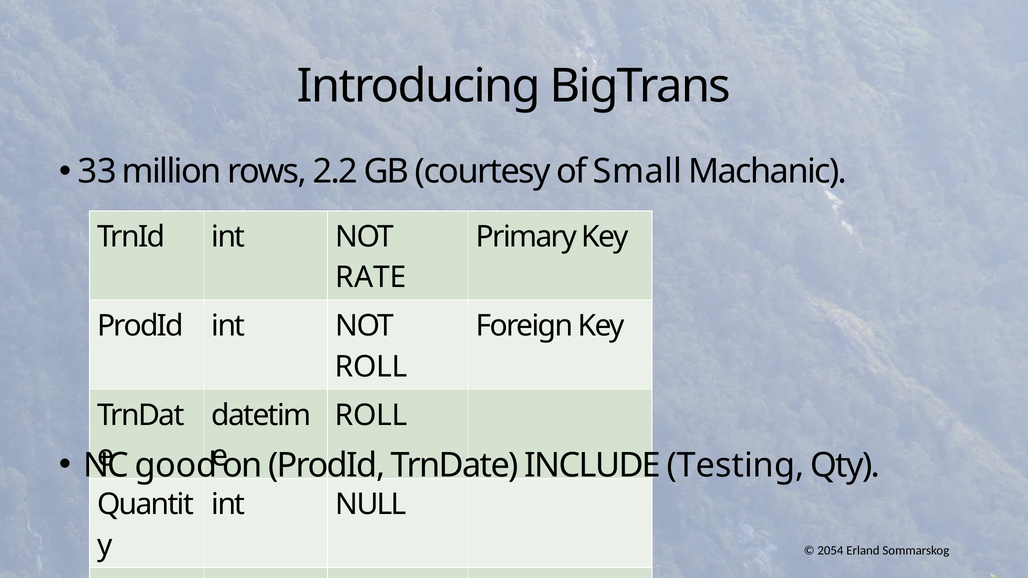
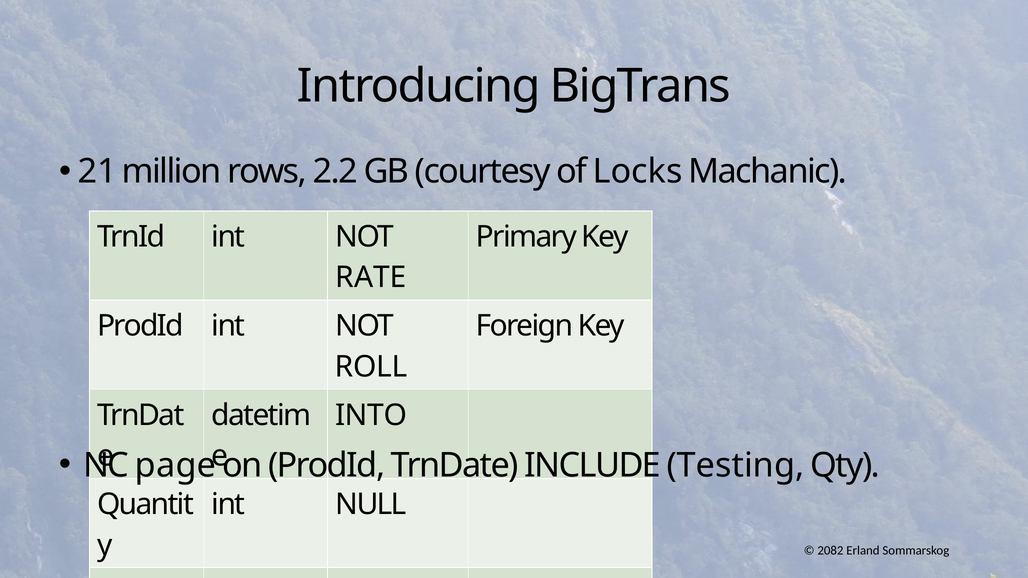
33: 33 -> 21
Small: Small -> Locks
ROLL at (371, 415): ROLL -> INTO
good: good -> page
2054: 2054 -> 2082
